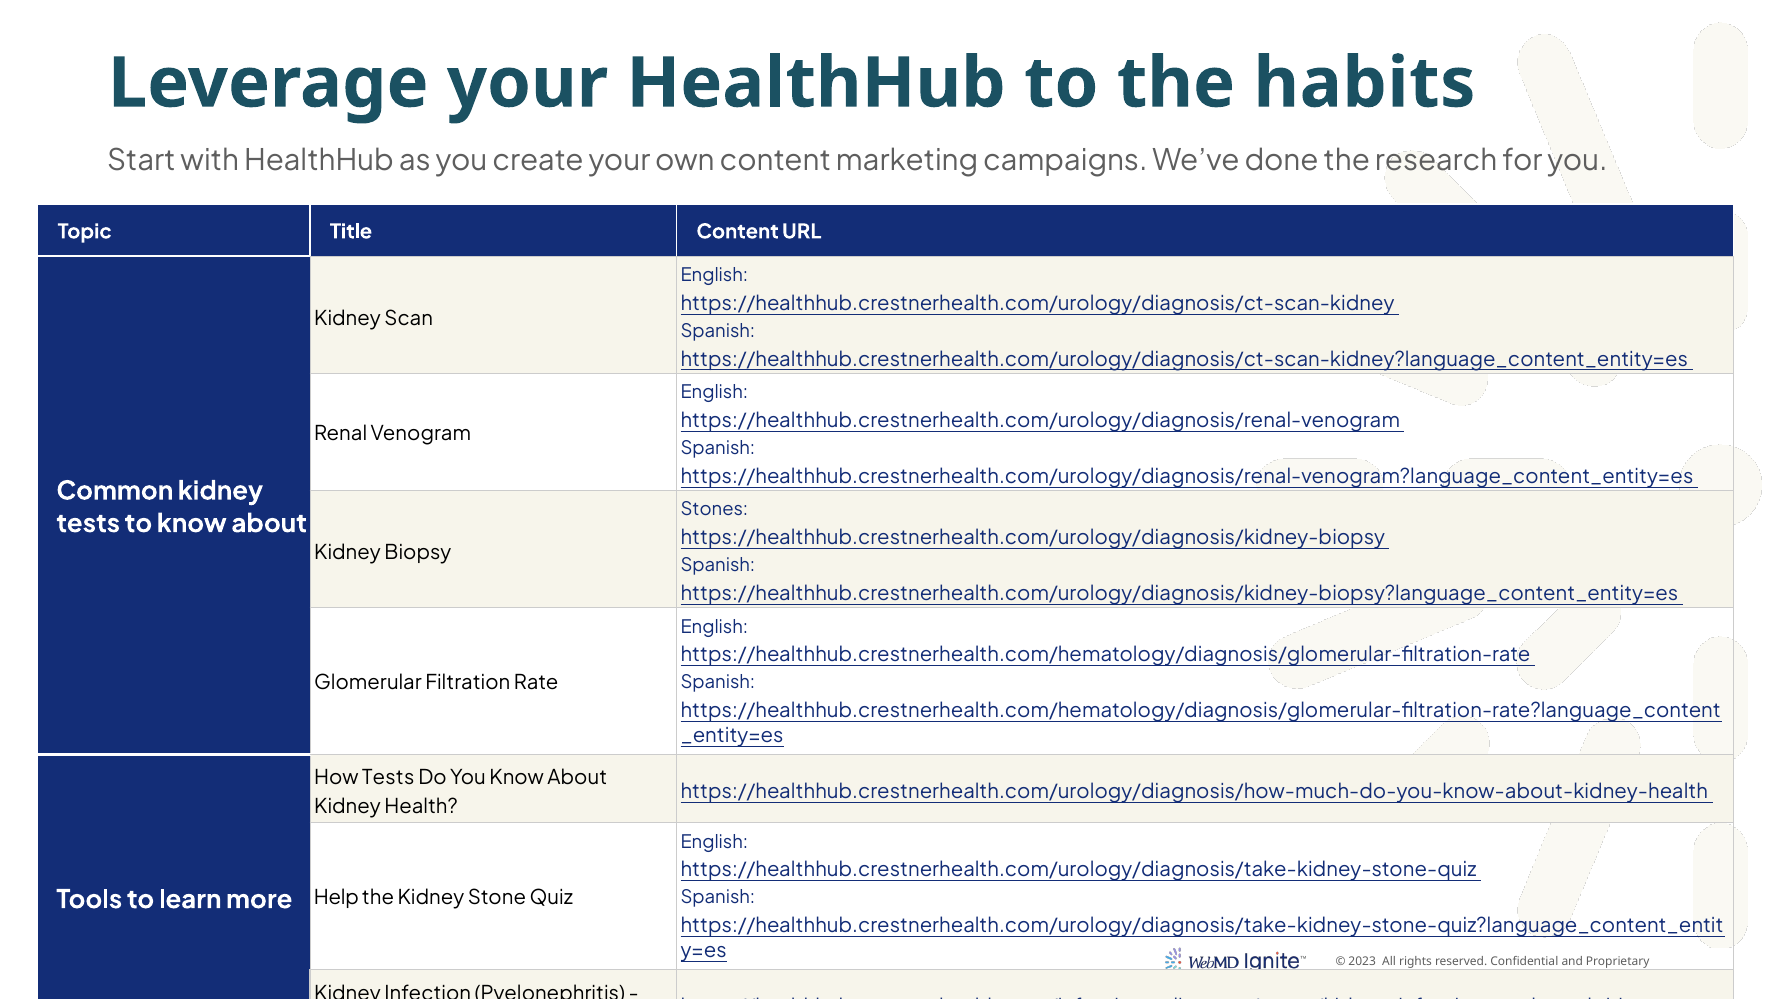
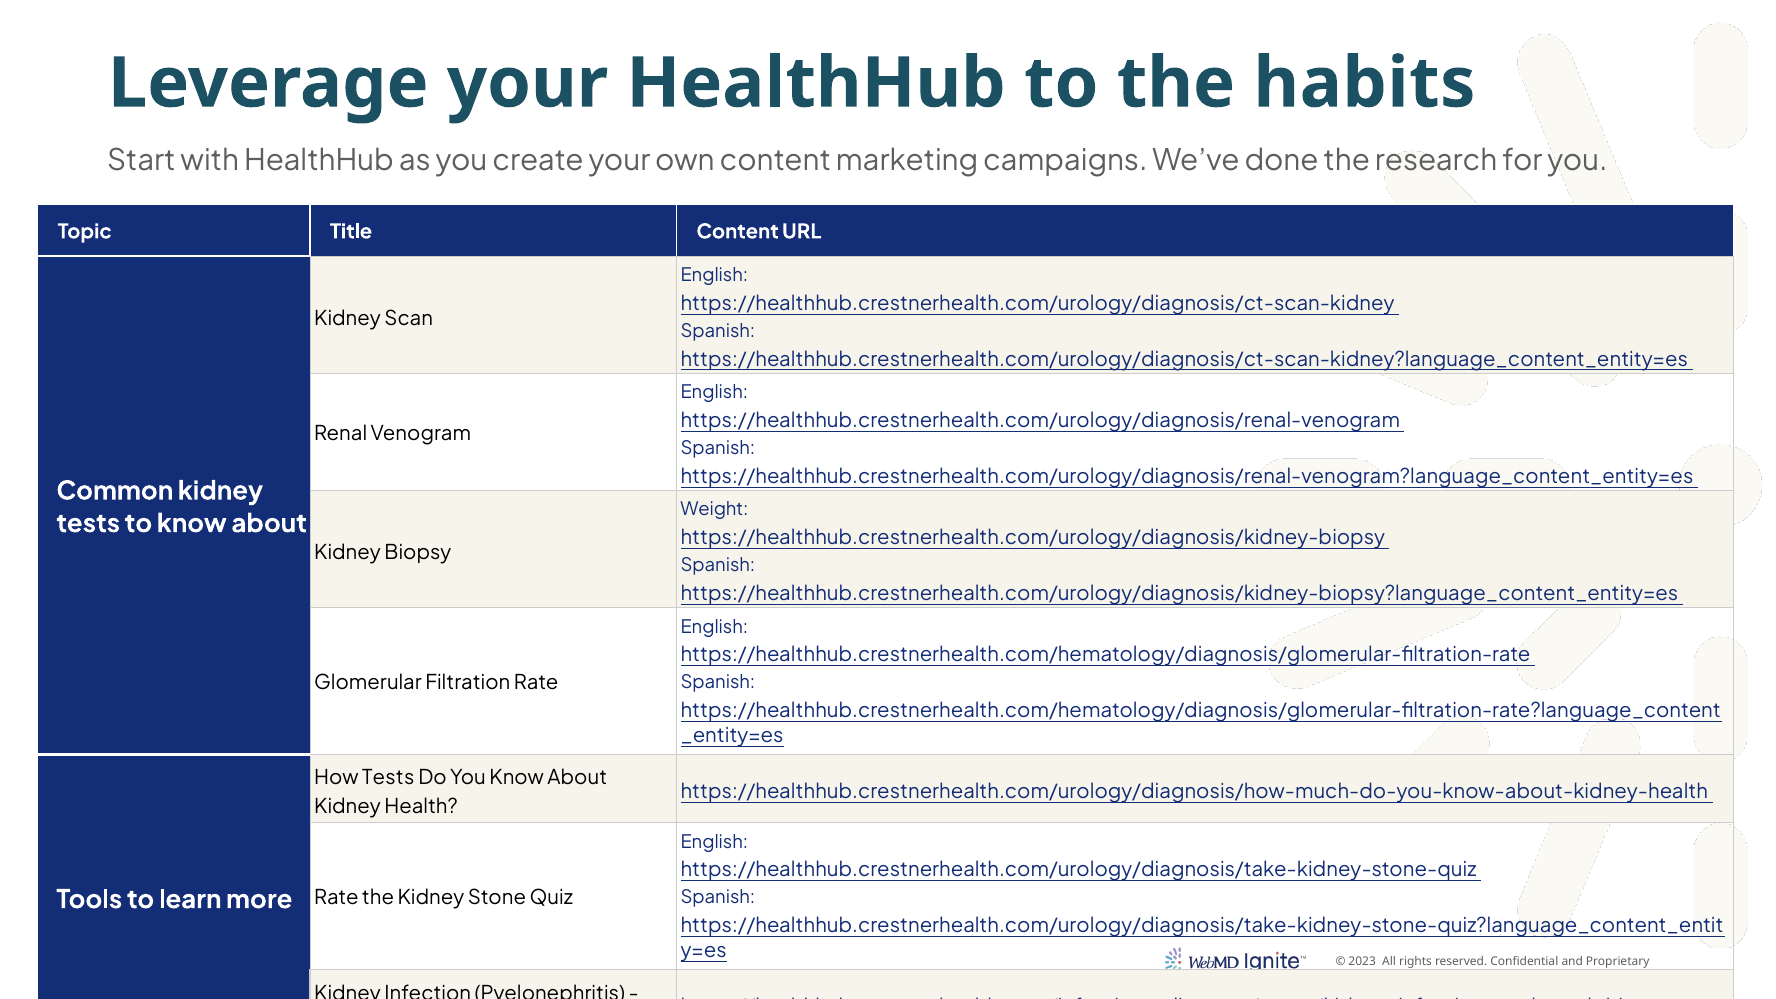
Stones: Stones -> Weight
Help at (336, 898): Help -> Rate
